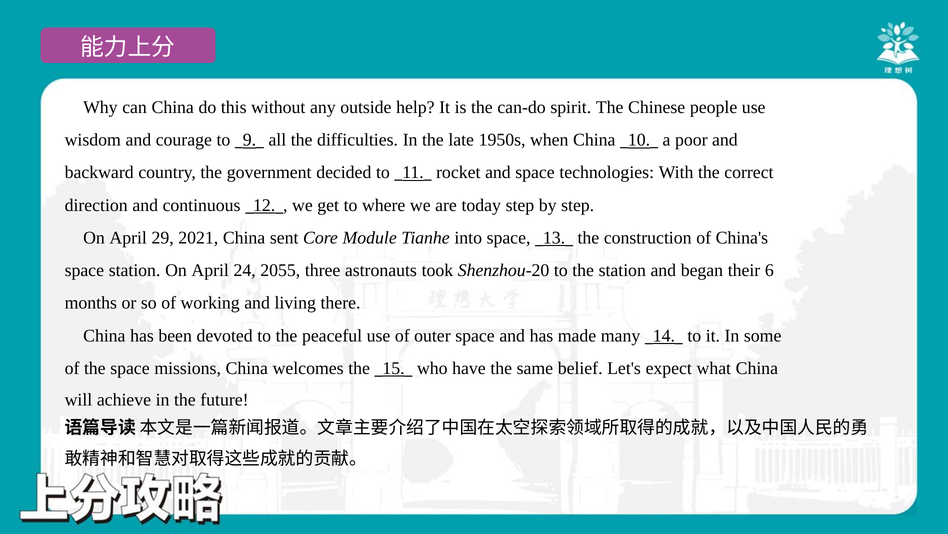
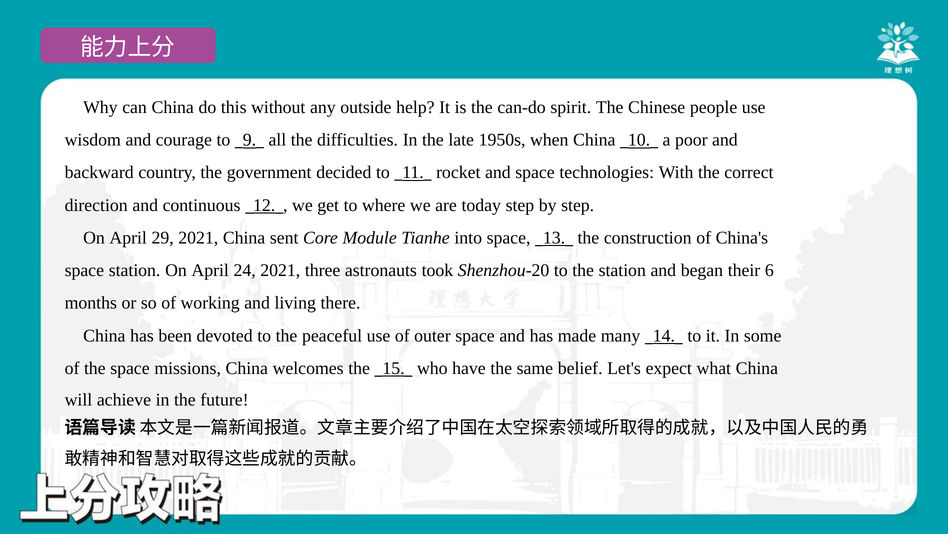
24 2055: 2055 -> 2021
